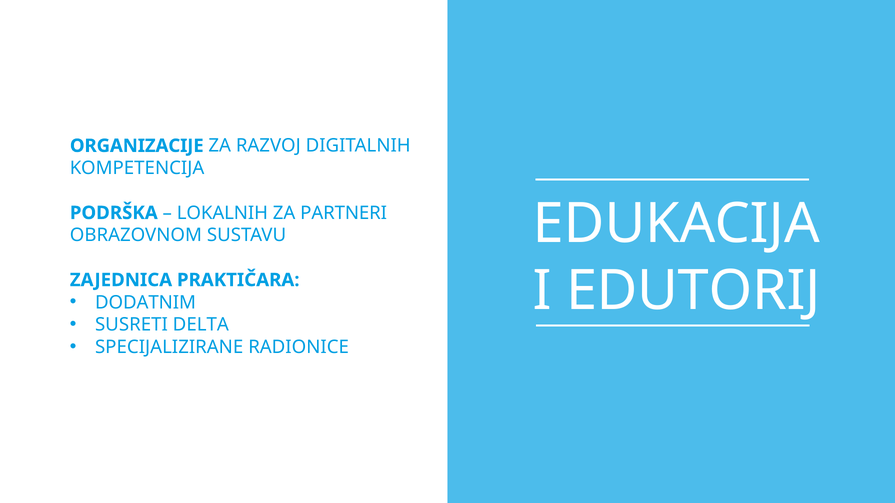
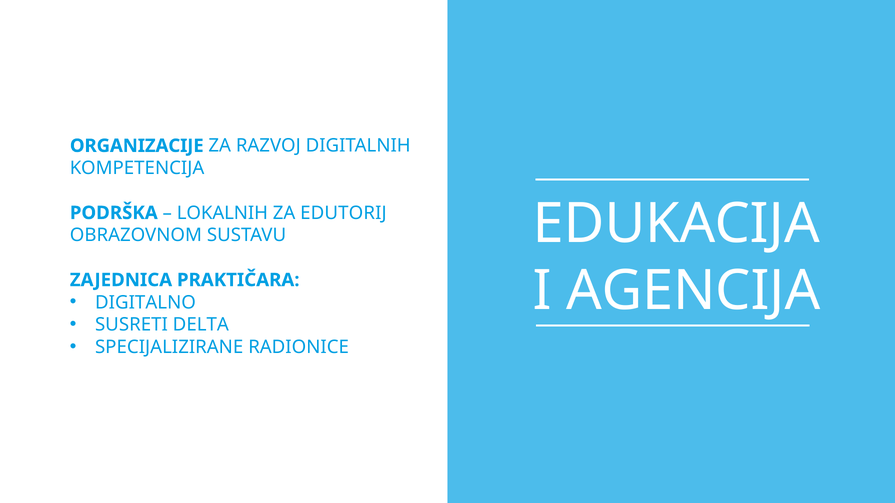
PARTNERI: PARTNERI -> EDUTORIJ
EDUTORIJ: EDUTORIJ -> AGENCIJA
DODATNIM: DODATNIM -> DIGITALNO
